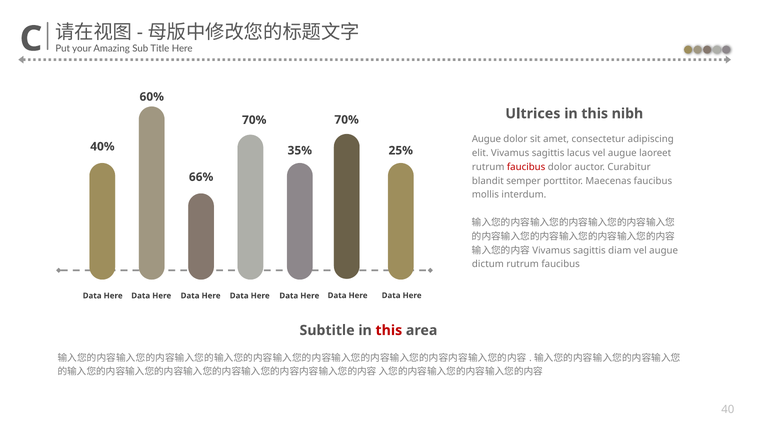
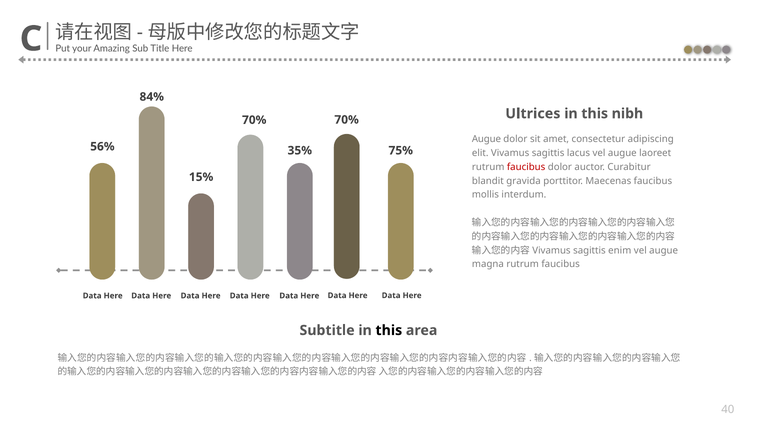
60%: 60% -> 84%
40%: 40% -> 56%
25%: 25% -> 75%
66%: 66% -> 15%
semper: semper -> gravida
diam: diam -> enim
dictum: dictum -> magna
this at (389, 331) colour: red -> black
